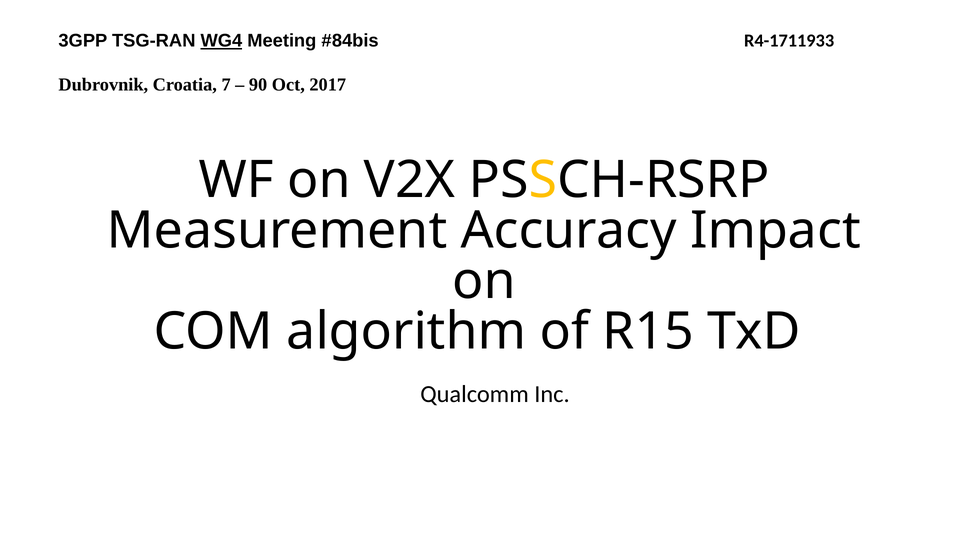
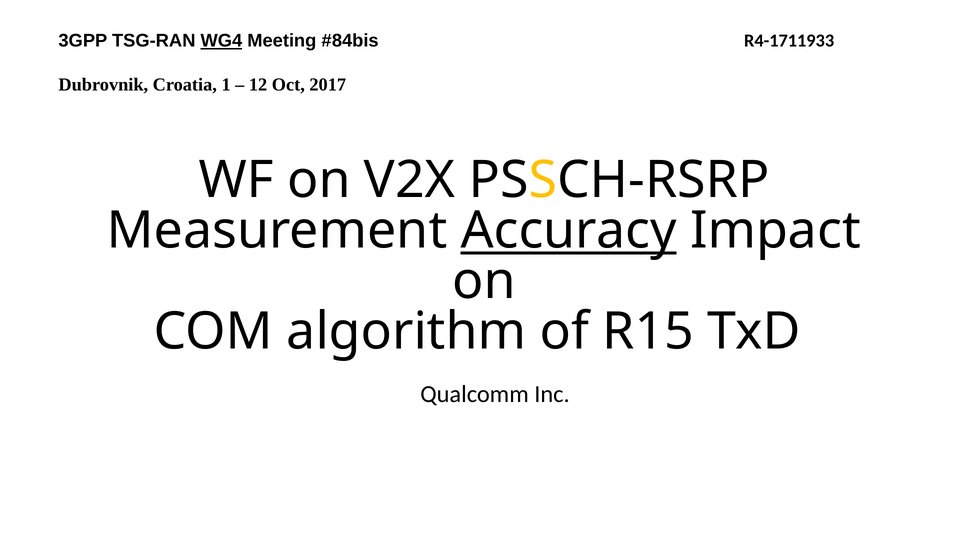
7: 7 -> 1
90: 90 -> 12
Accuracy underline: none -> present
